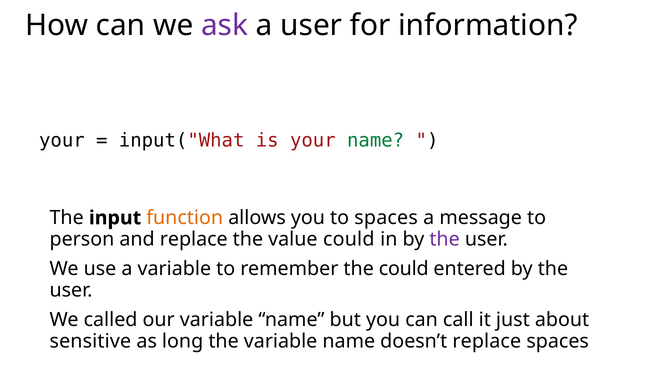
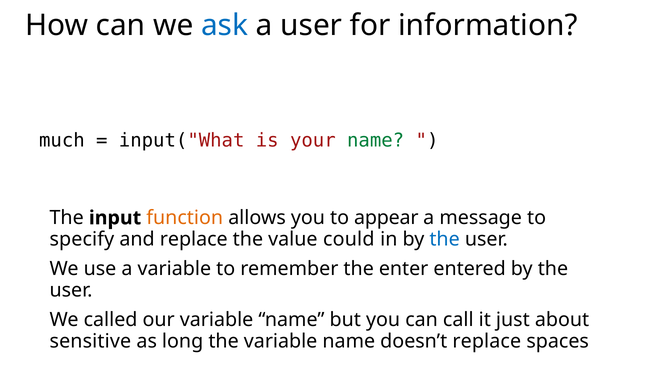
ask colour: purple -> blue
your at (62, 141): your -> much
to spaces: spaces -> appear
person: person -> specify
the at (445, 239) colour: purple -> blue
the could: could -> enter
